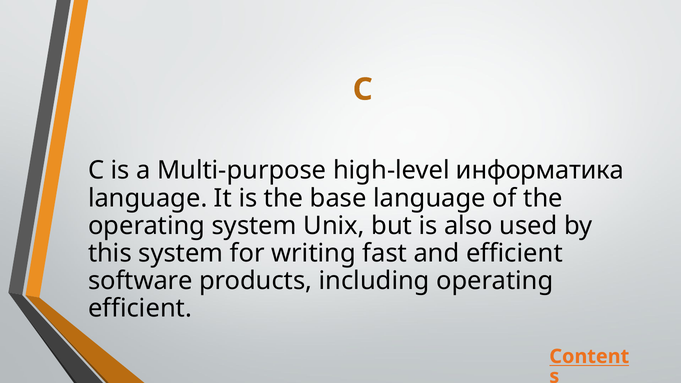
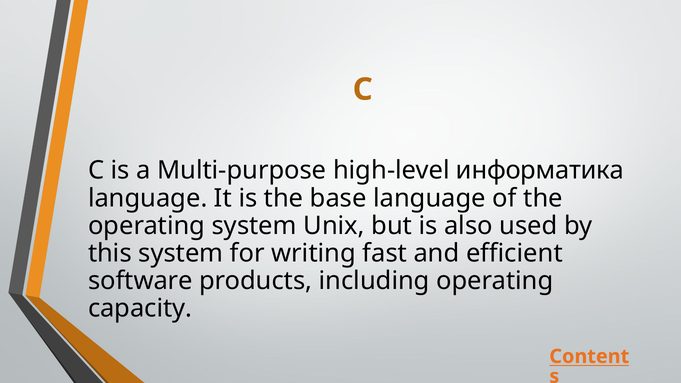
efficient at (140, 308): efficient -> capacity
